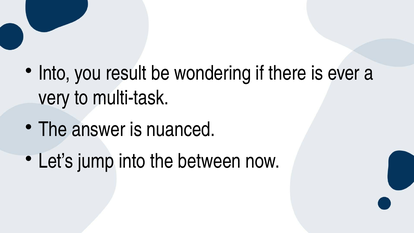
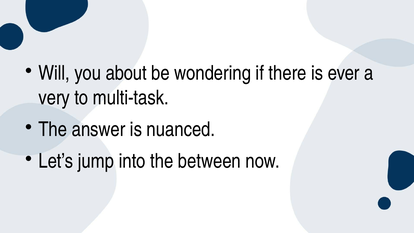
Into at (54, 73): Into -> Will
result: result -> about
